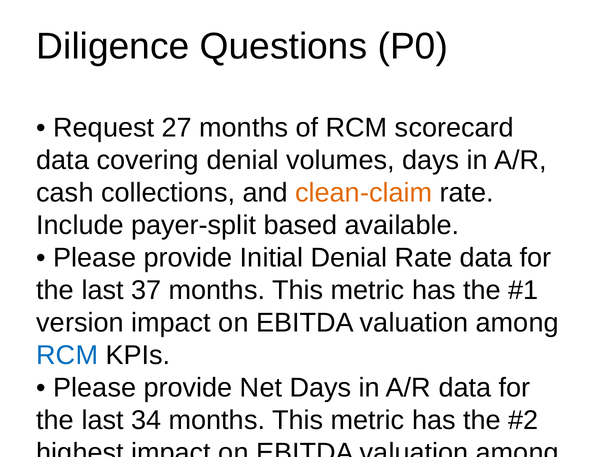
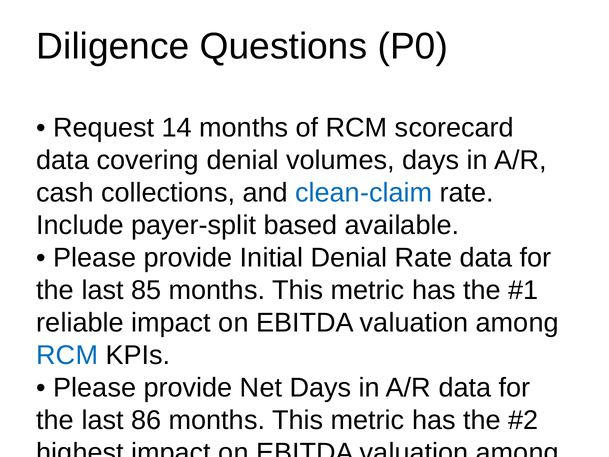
27: 27 -> 14
clean-claim colour: orange -> blue
37: 37 -> 85
version: version -> reliable
34: 34 -> 86
